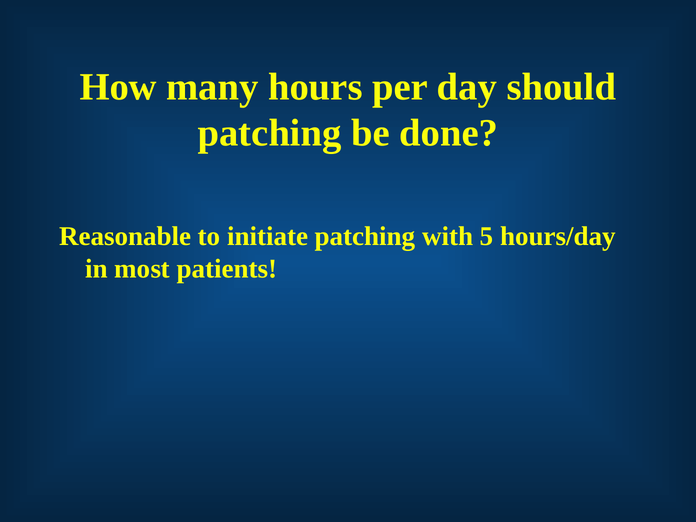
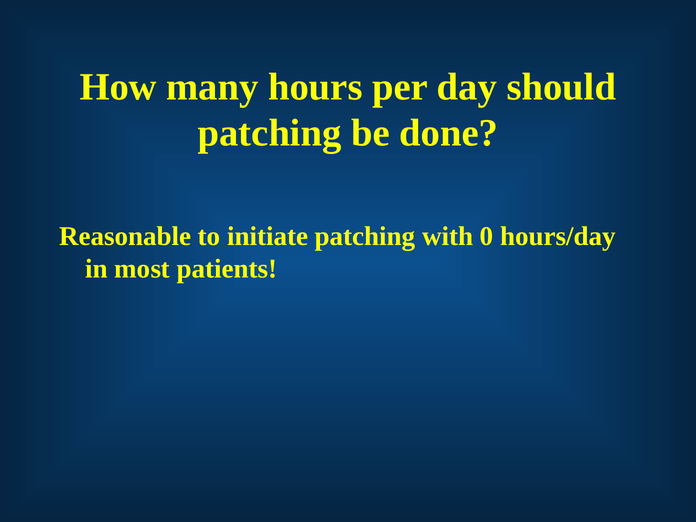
5: 5 -> 0
